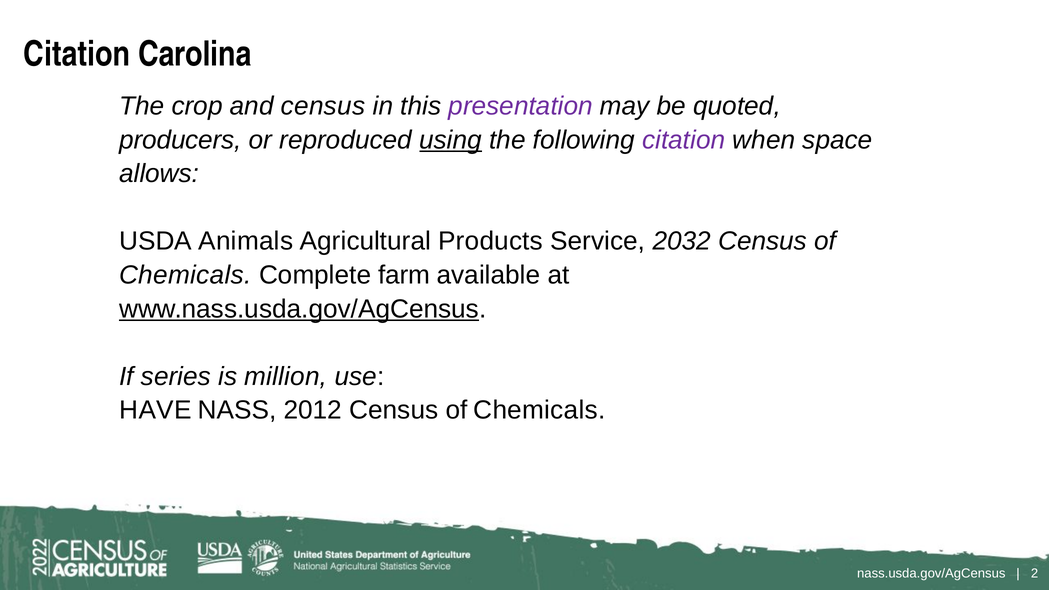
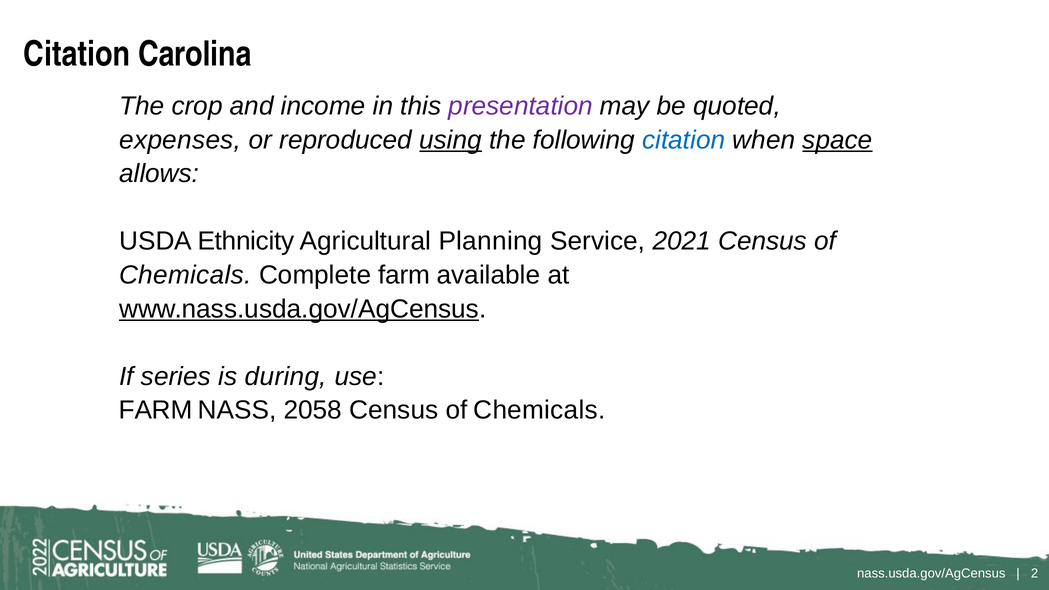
and census: census -> income
producers: producers -> expenses
citation at (684, 140) colour: purple -> blue
space underline: none -> present
Animals: Animals -> Ethnicity
Products: Products -> Planning
2032: 2032 -> 2021
million: million -> during
HAVE at (155, 410): HAVE -> FARM
2012: 2012 -> 2058
